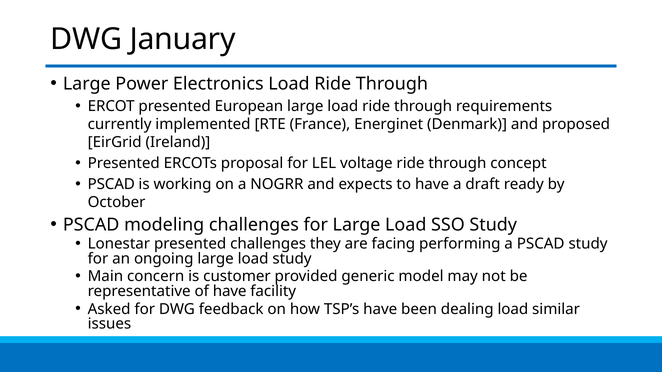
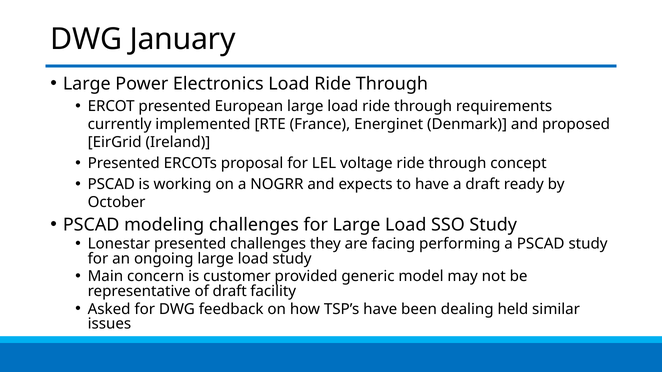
of have: have -> draft
dealing load: load -> held
